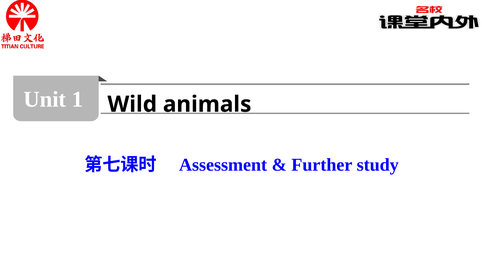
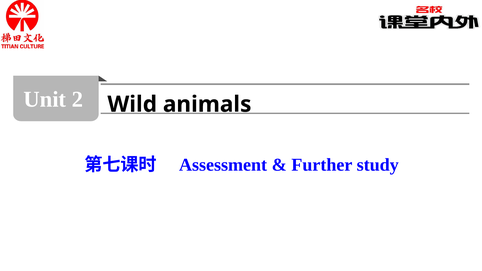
1: 1 -> 2
